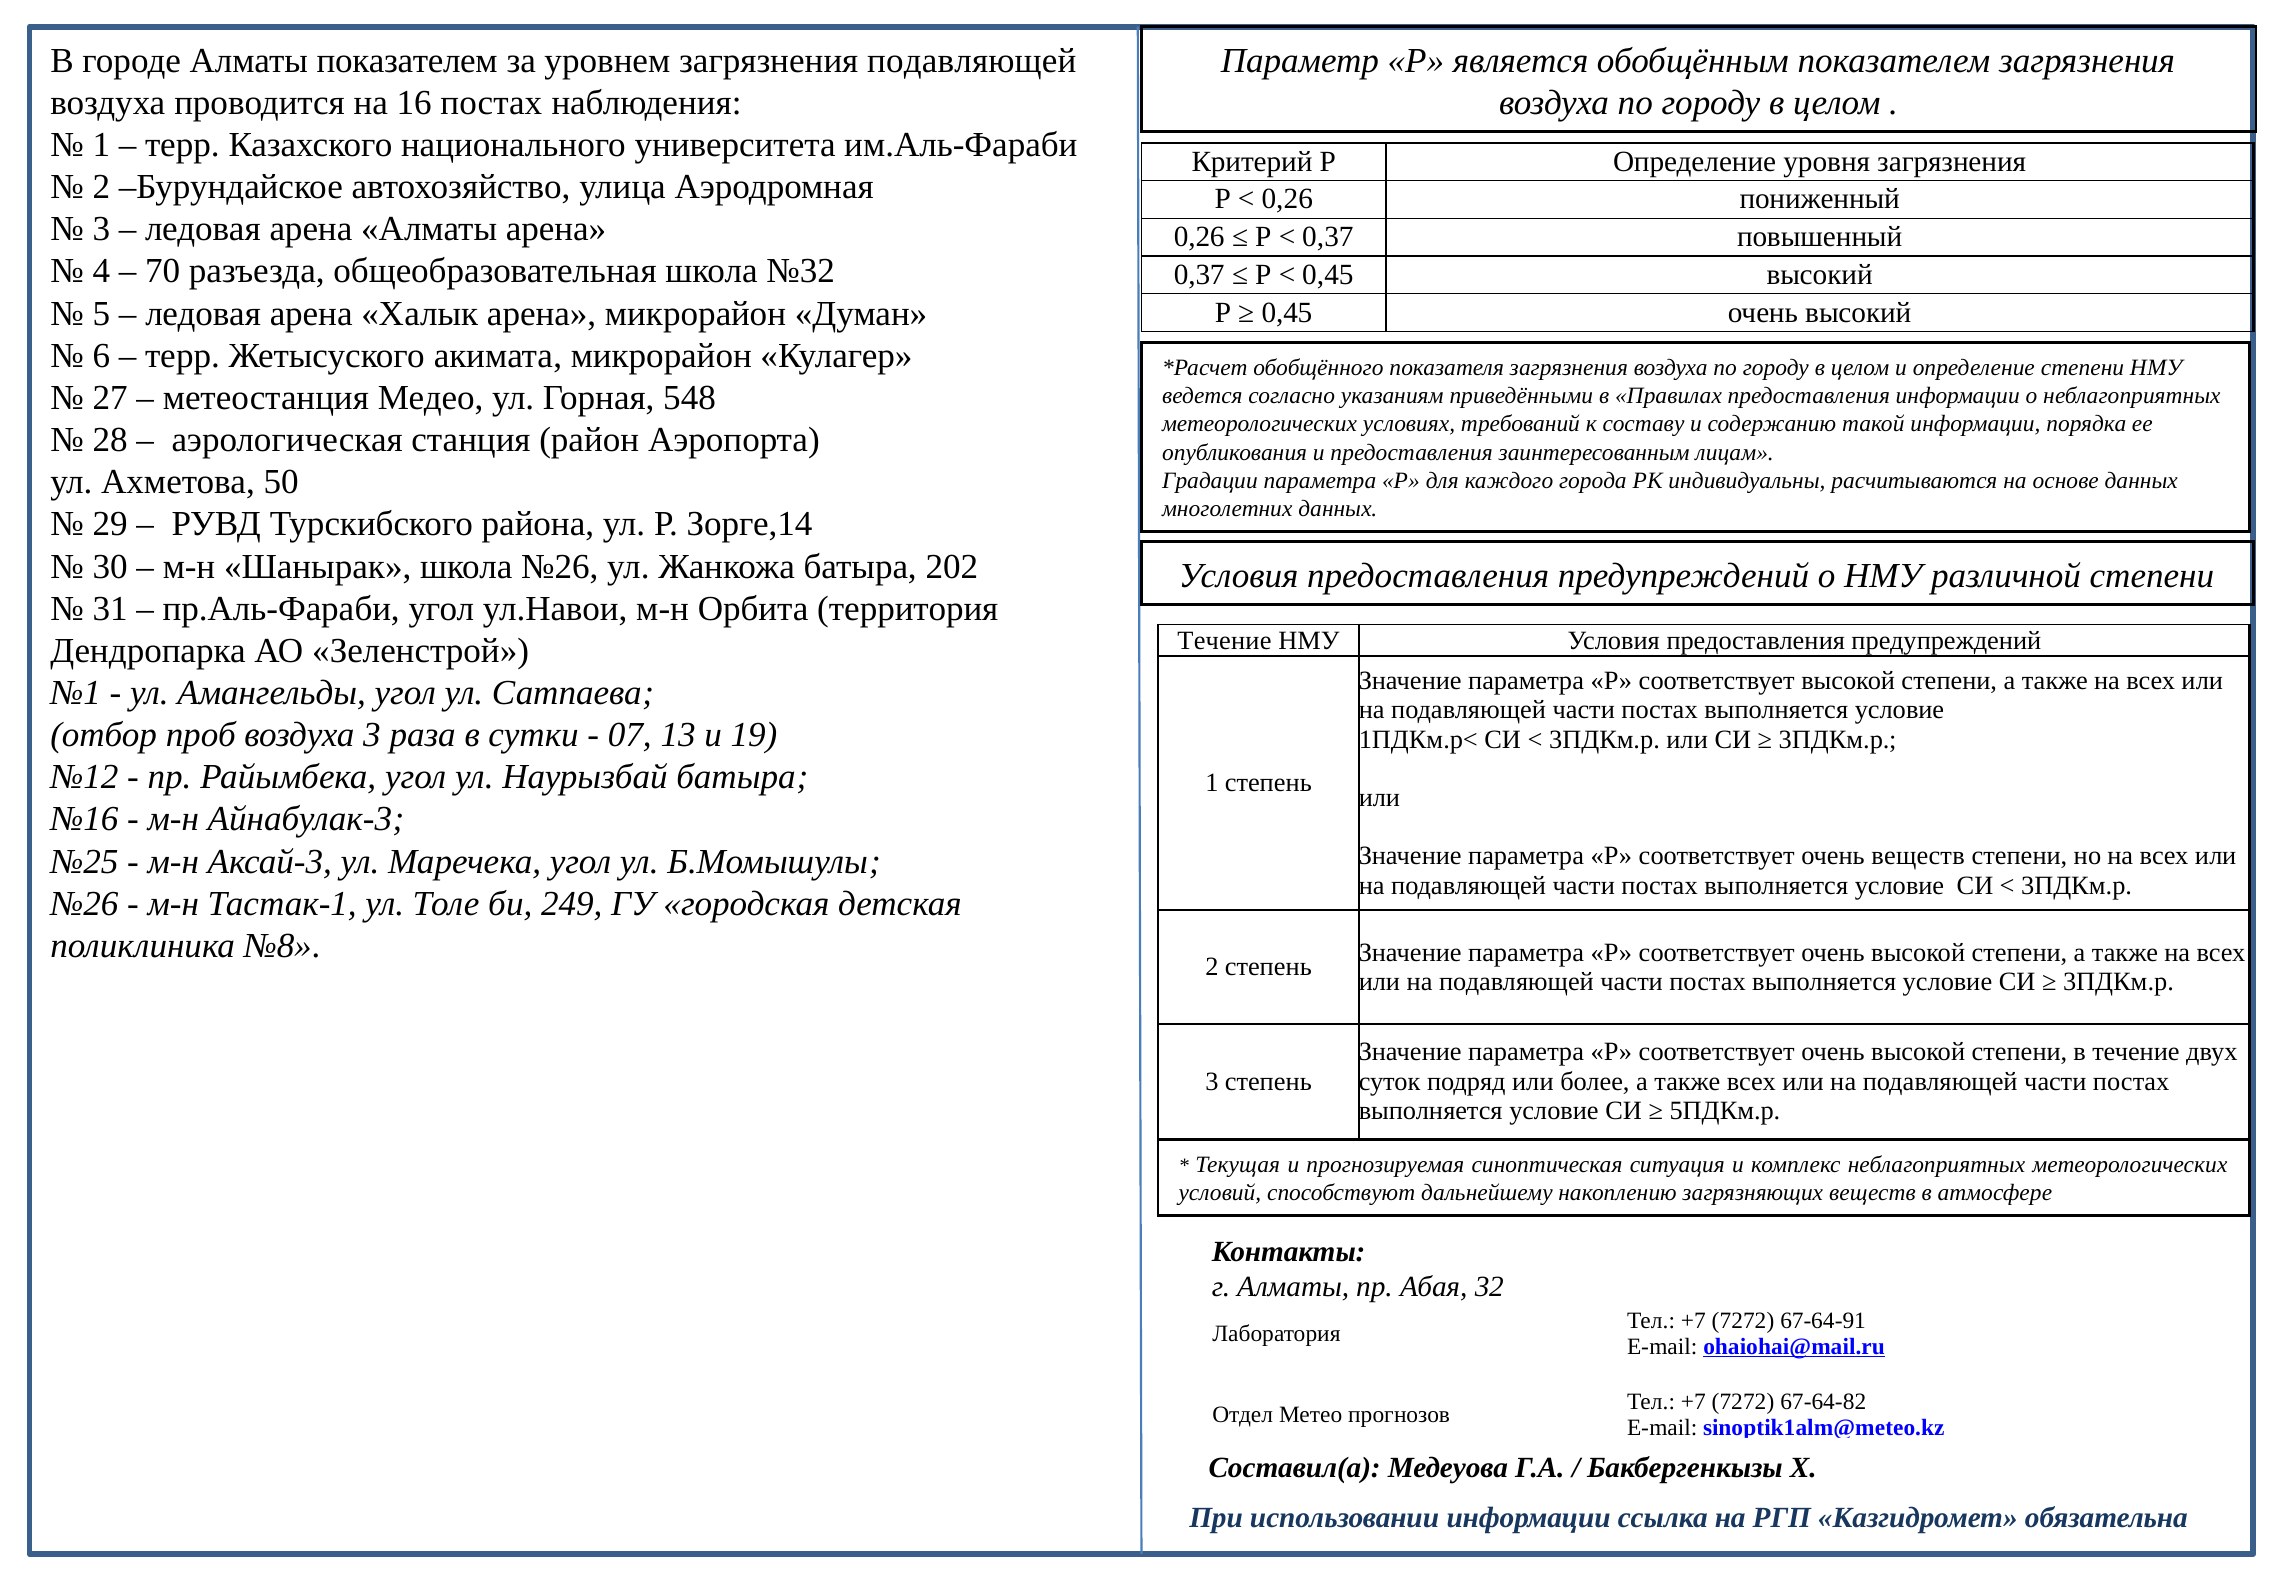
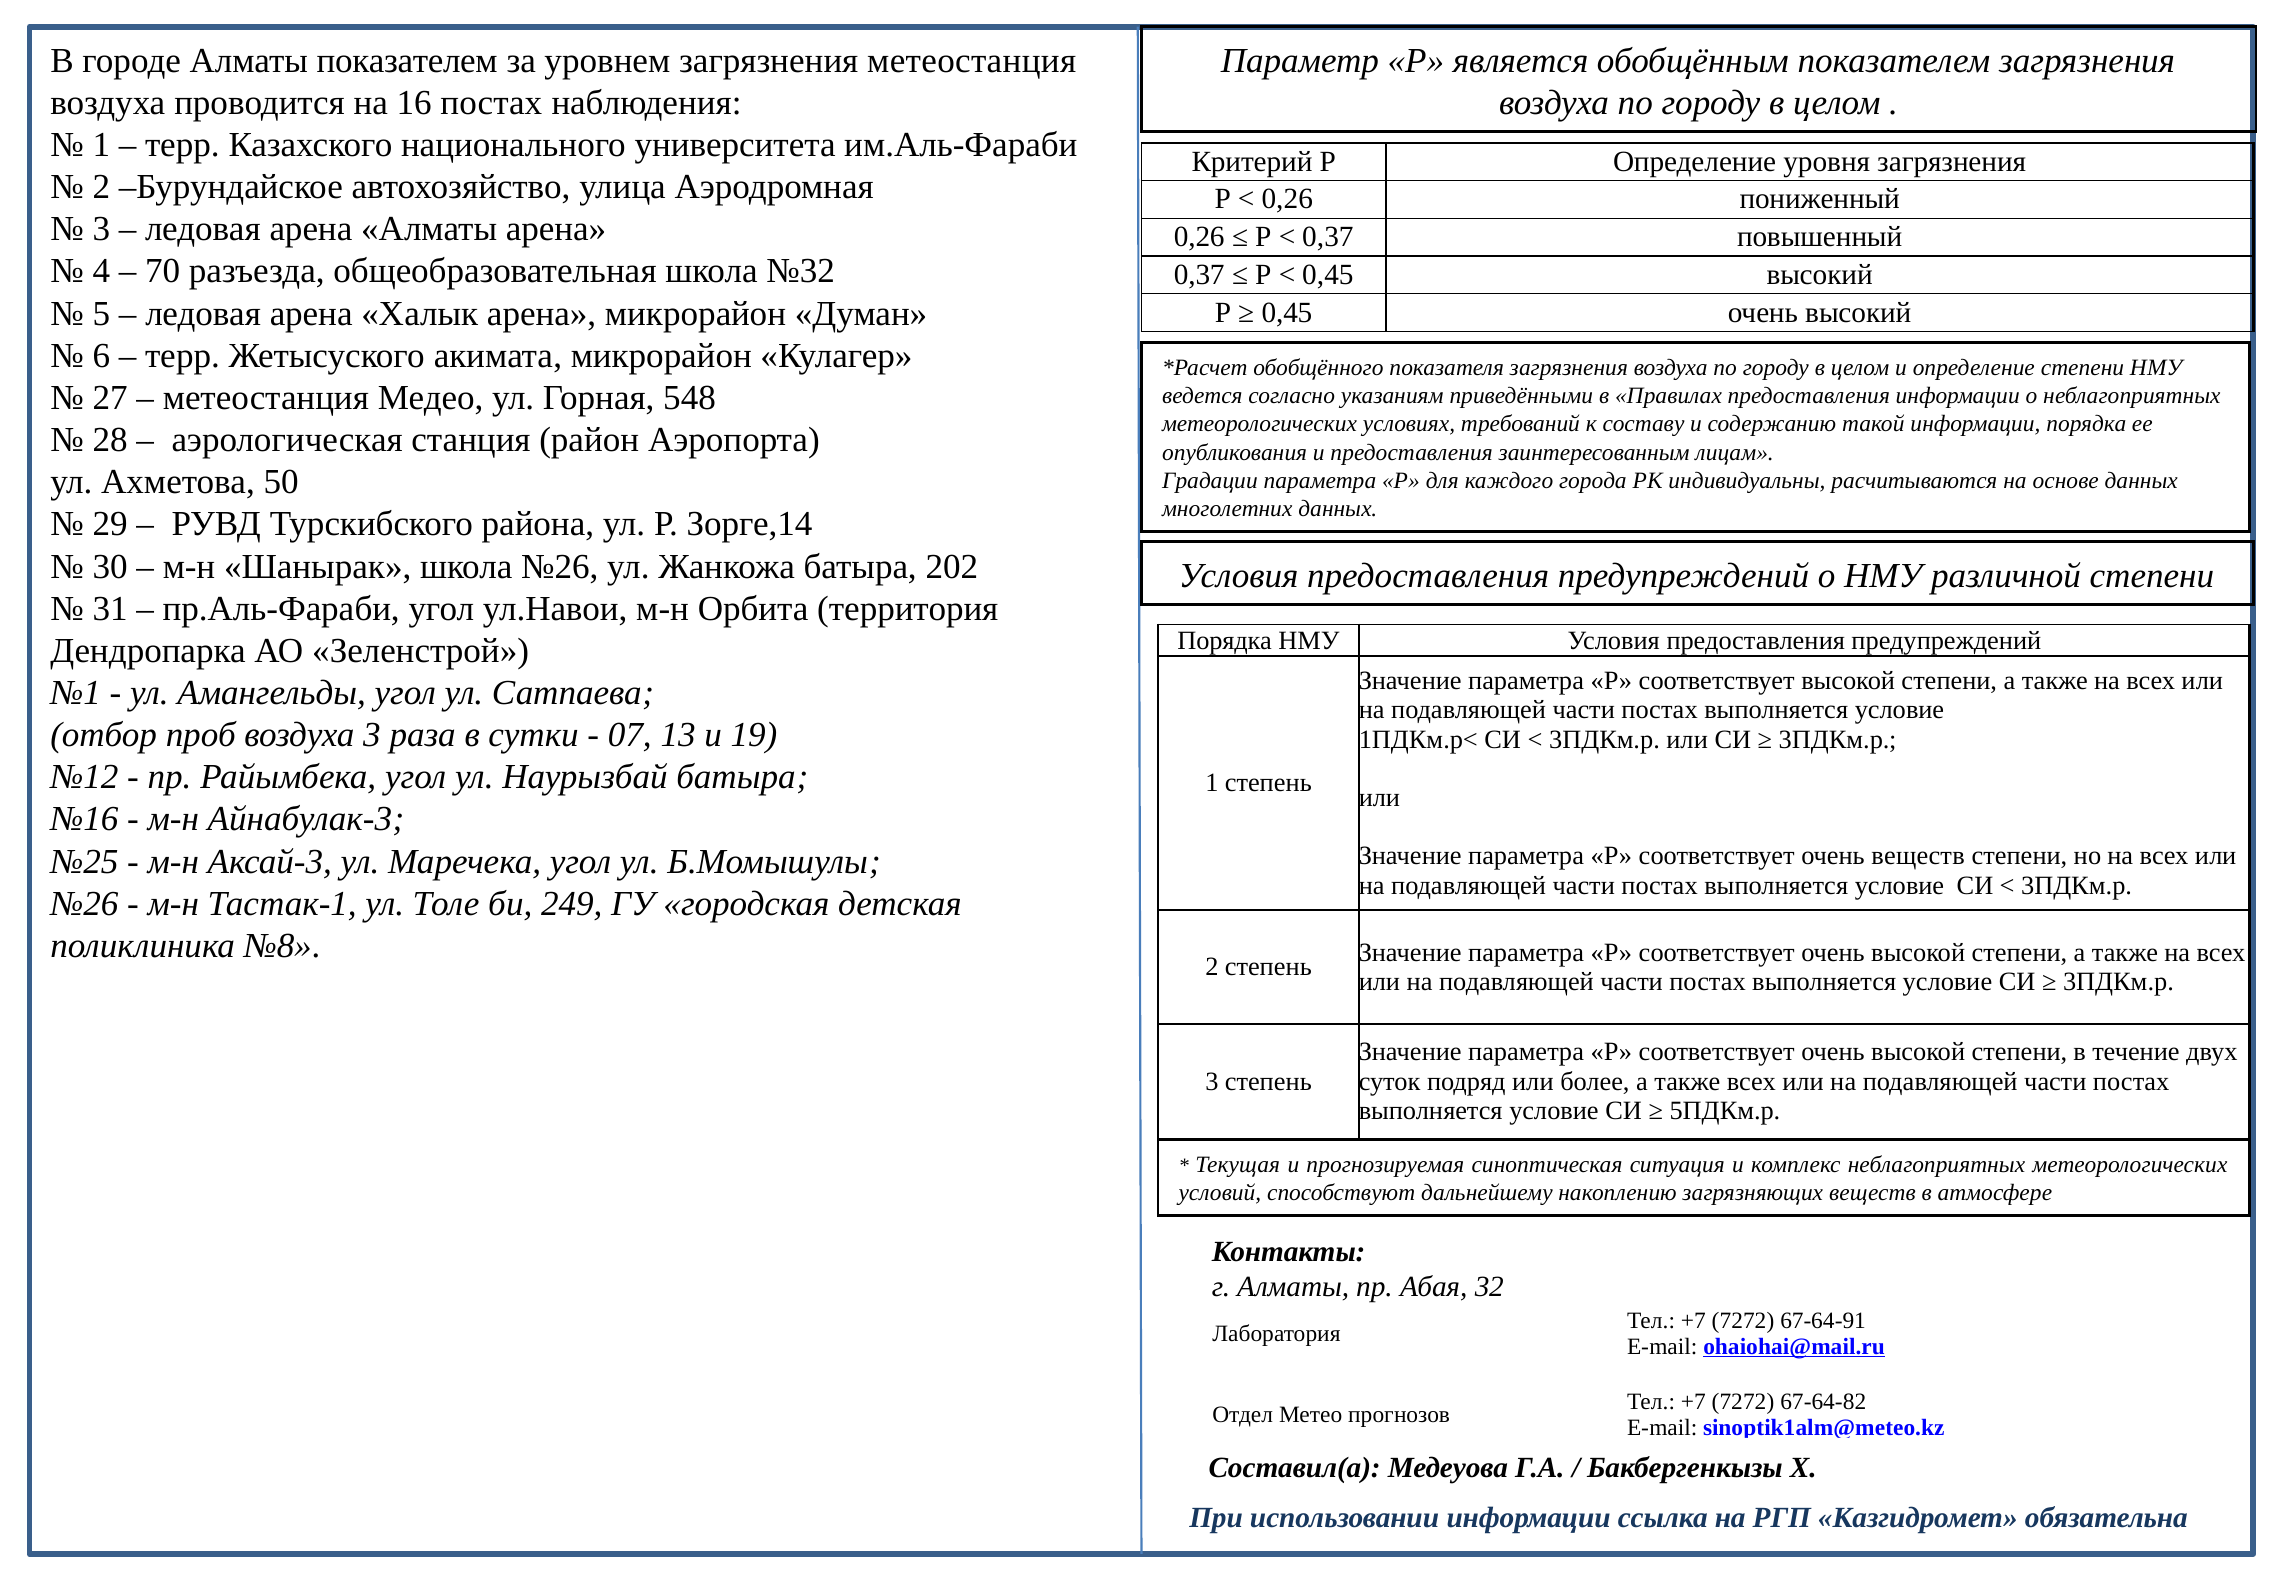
загрязнения подавляющей: подавляющей -> метеостанция
Течение at (1224, 640): Течение -> Порядка
